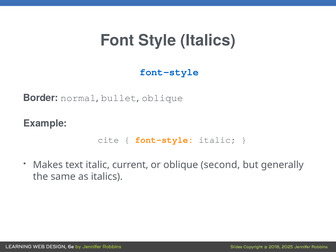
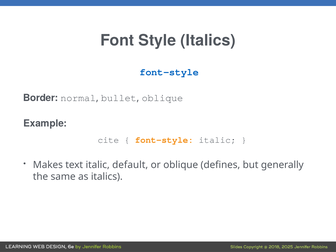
current: current -> default
second: second -> defines
